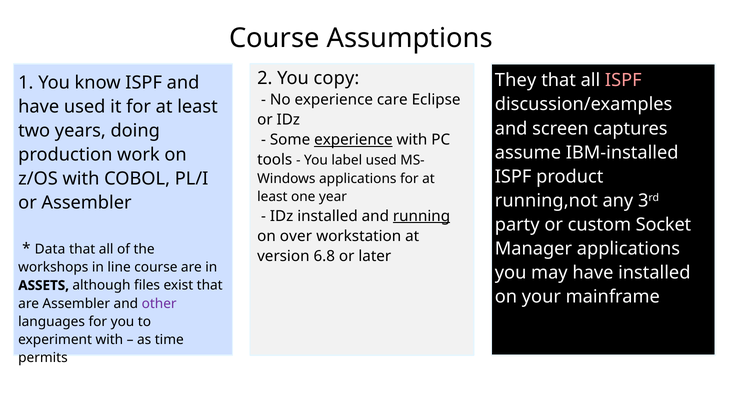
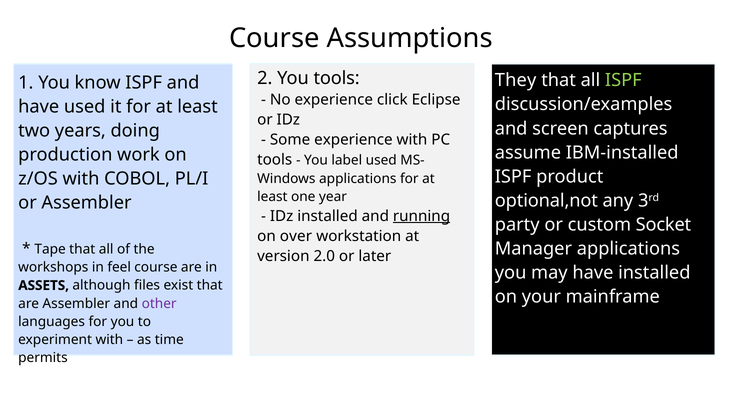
You copy: copy -> tools
ISPF at (623, 80) colour: pink -> light green
care: care -> click
experience at (353, 140) underline: present -> none
running,not: running,not -> optional,not
Data: Data -> Tape
6.8: 6.8 -> 2.0
line: line -> feel
